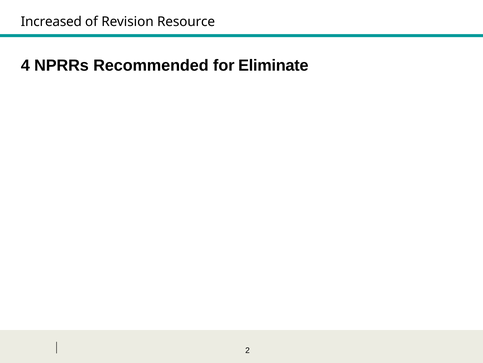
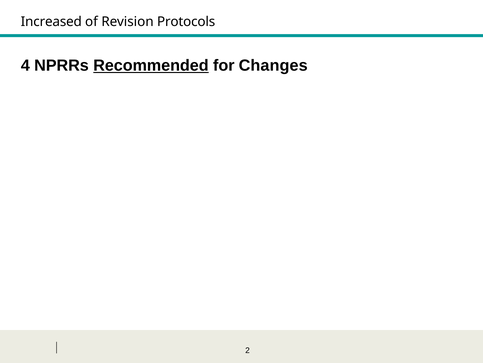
Resource: Resource -> Protocols
Recommended underline: none -> present
Eliminate: Eliminate -> Changes
